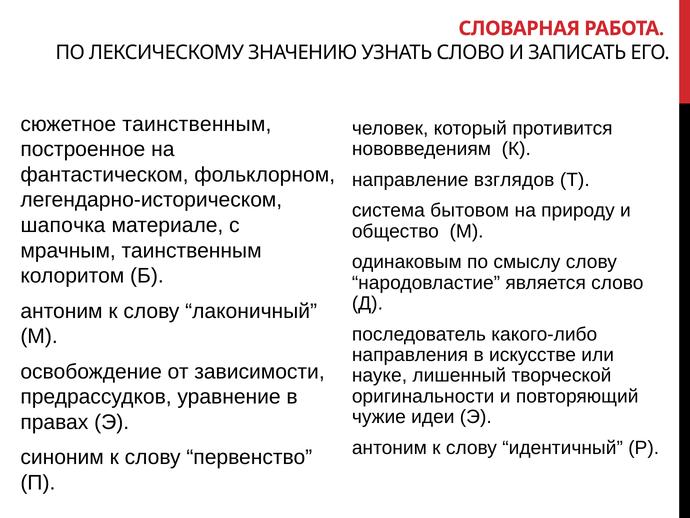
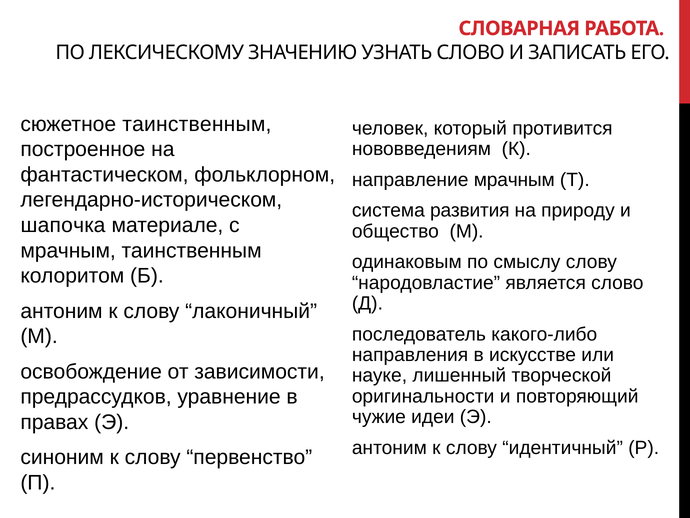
направление взглядов: взглядов -> мрачным
бытовом: бытовом -> развития
